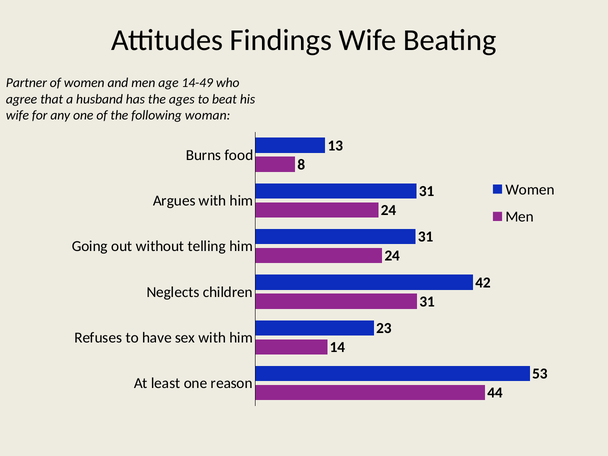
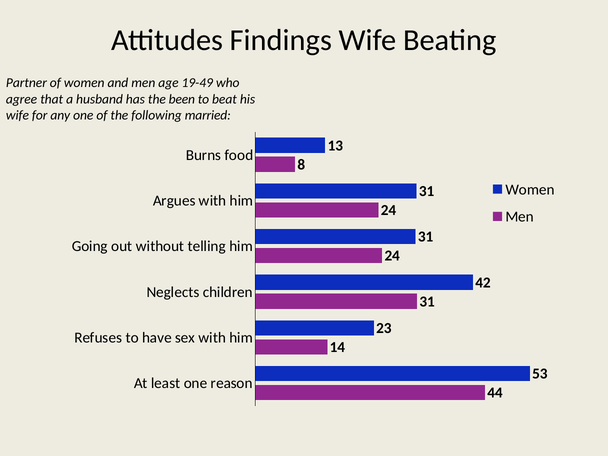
14-49: 14-49 -> 19-49
ages: ages -> been
woman: woman -> married
